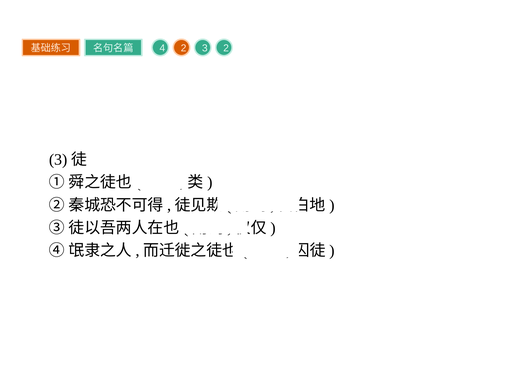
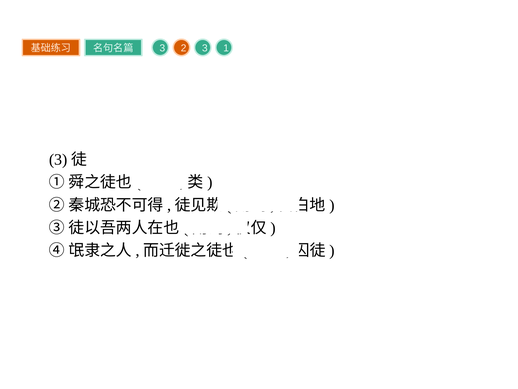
4 at (162, 48): 4 -> 3
3 2: 2 -> 1
